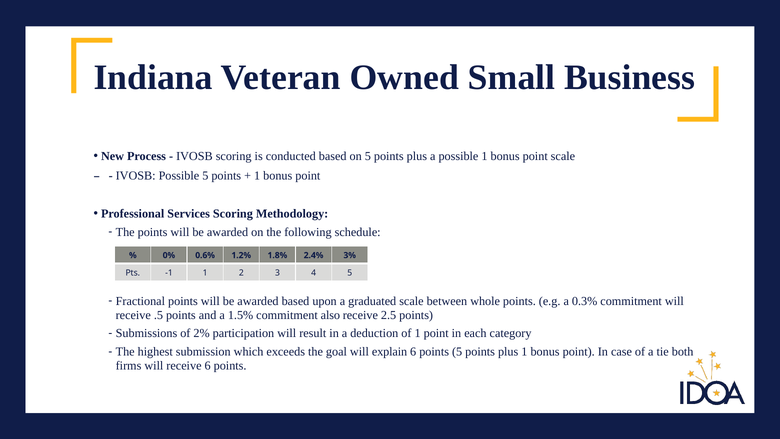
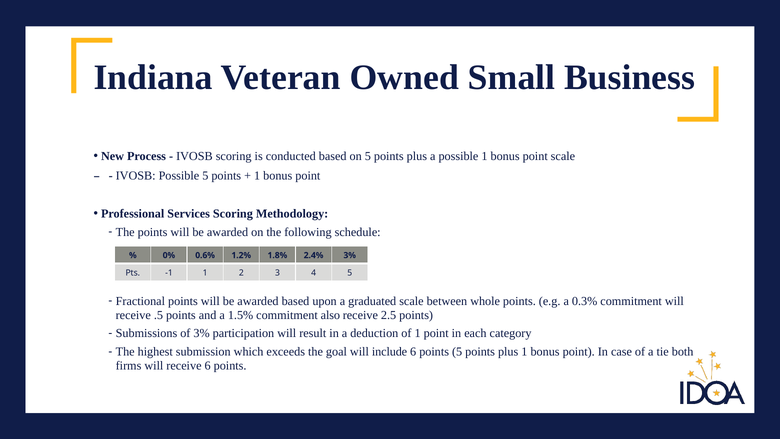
of 2%: 2% -> 3%
explain: explain -> include
